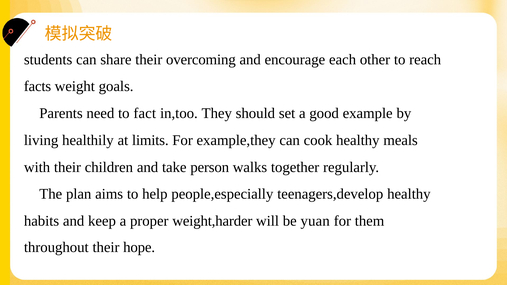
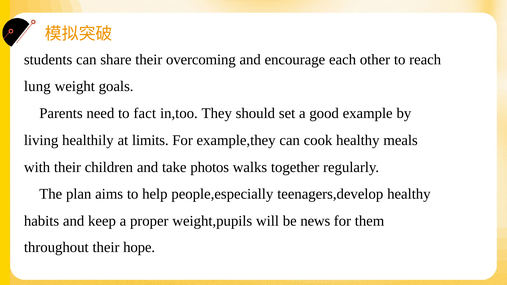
facts: facts -> lung
person: person -> photos
weight,harder: weight,harder -> weight,pupils
yuan: yuan -> news
